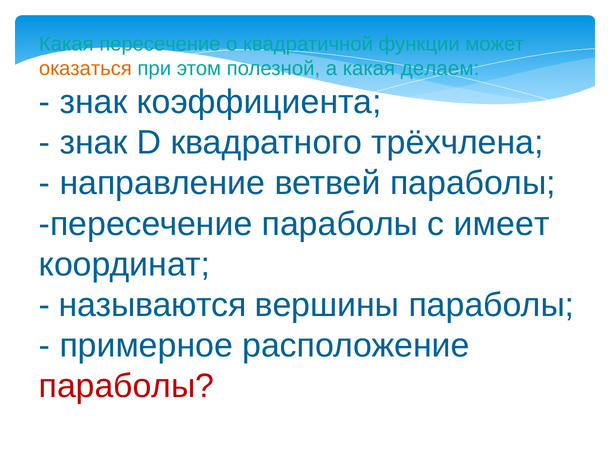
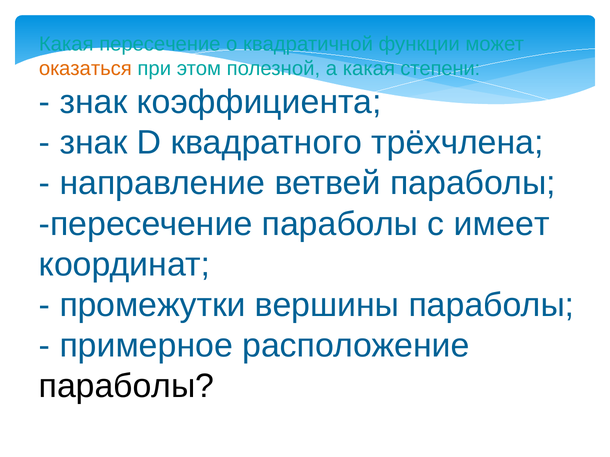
делаем: делаем -> степени
называются: называются -> промежутки
параболы at (127, 387) colour: red -> black
